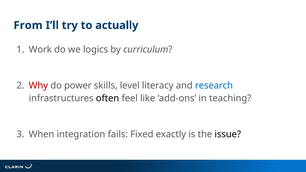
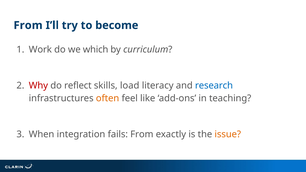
actually: actually -> become
logics: logics -> which
power: power -> reflect
level: level -> load
often colour: black -> orange
fails Fixed: Fixed -> From
issue colour: black -> orange
